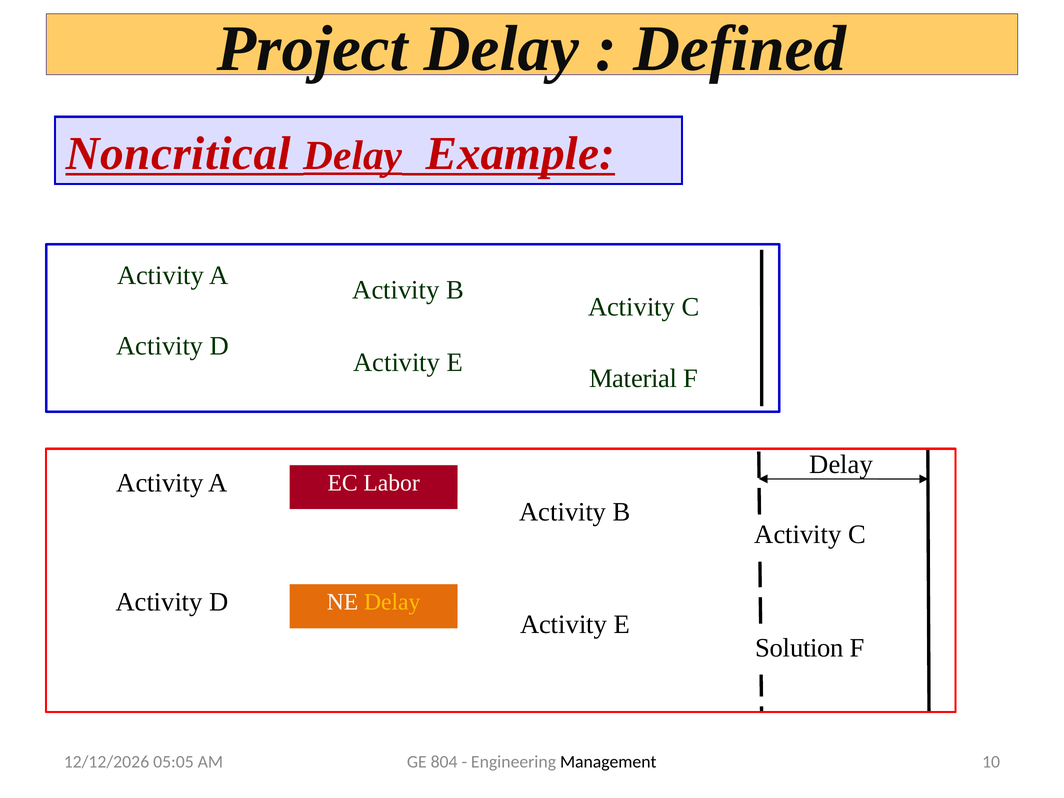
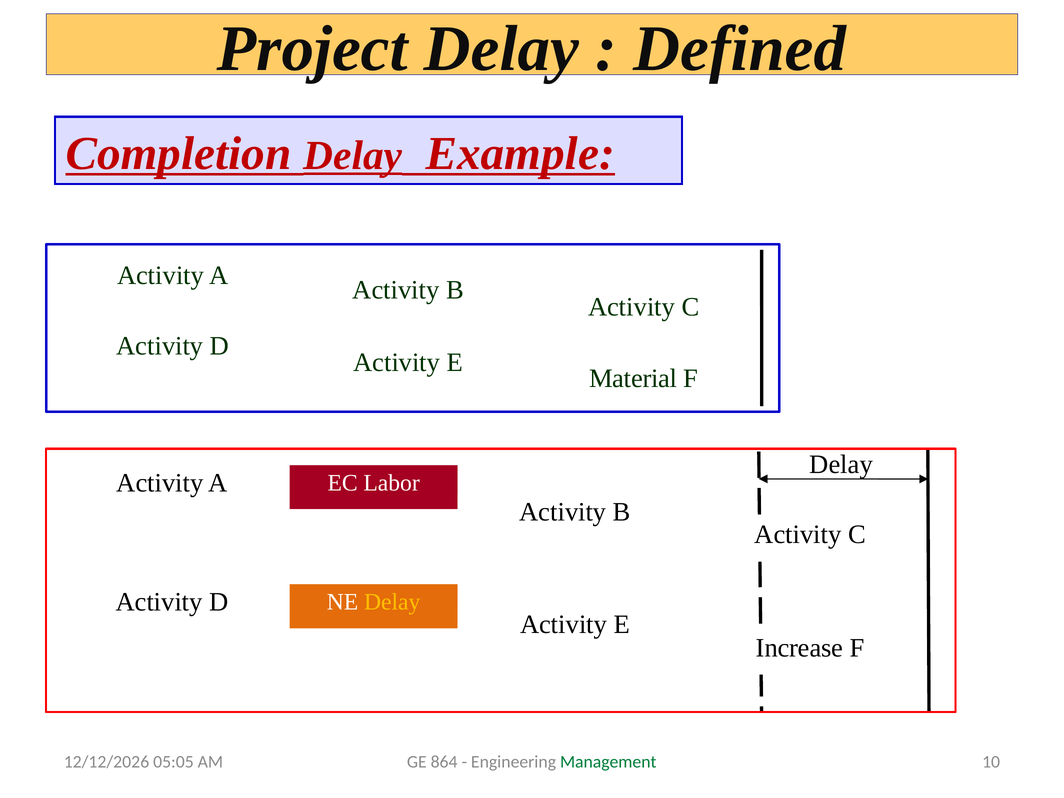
Noncritical: Noncritical -> Completion
Solution: Solution -> Increase
804: 804 -> 864
Management colour: black -> green
